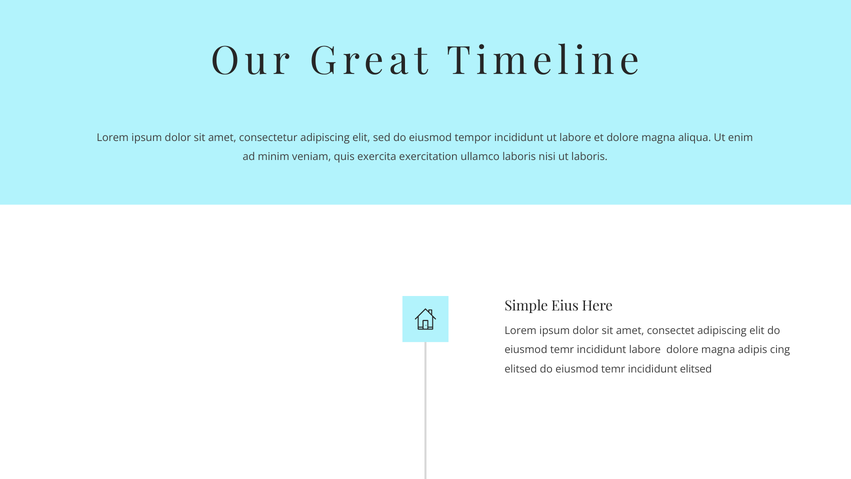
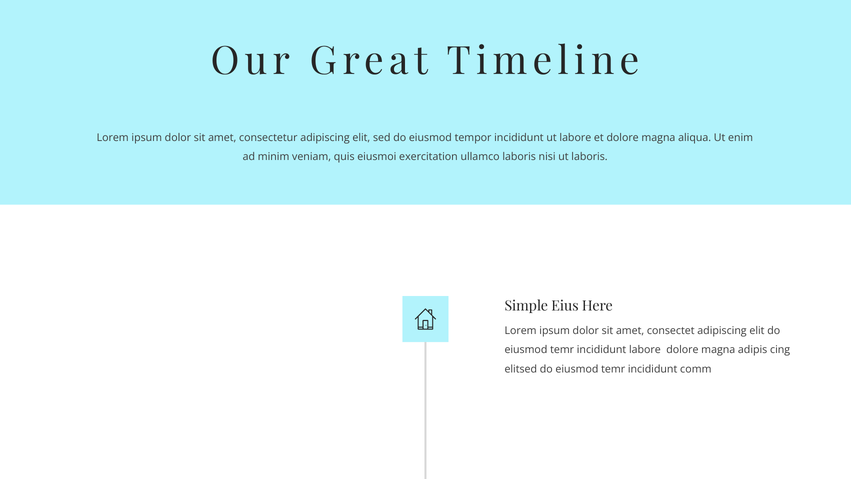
exercita: exercita -> eiusmoi
incididunt elitsed: elitsed -> comm
